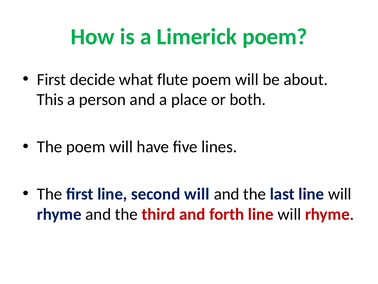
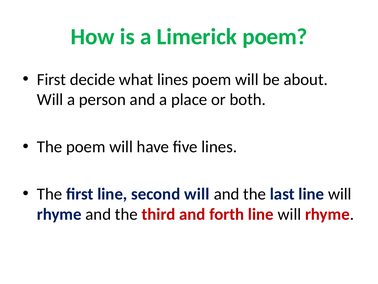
what flute: flute -> lines
This at (50, 99): This -> Will
